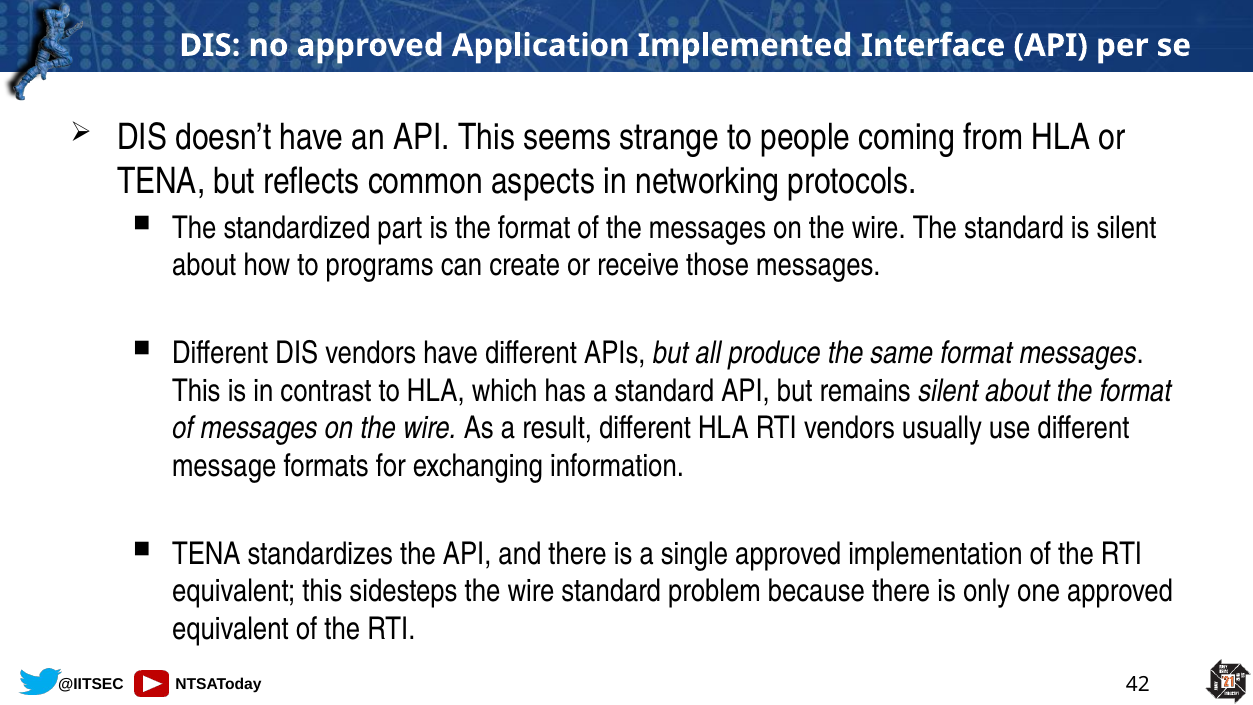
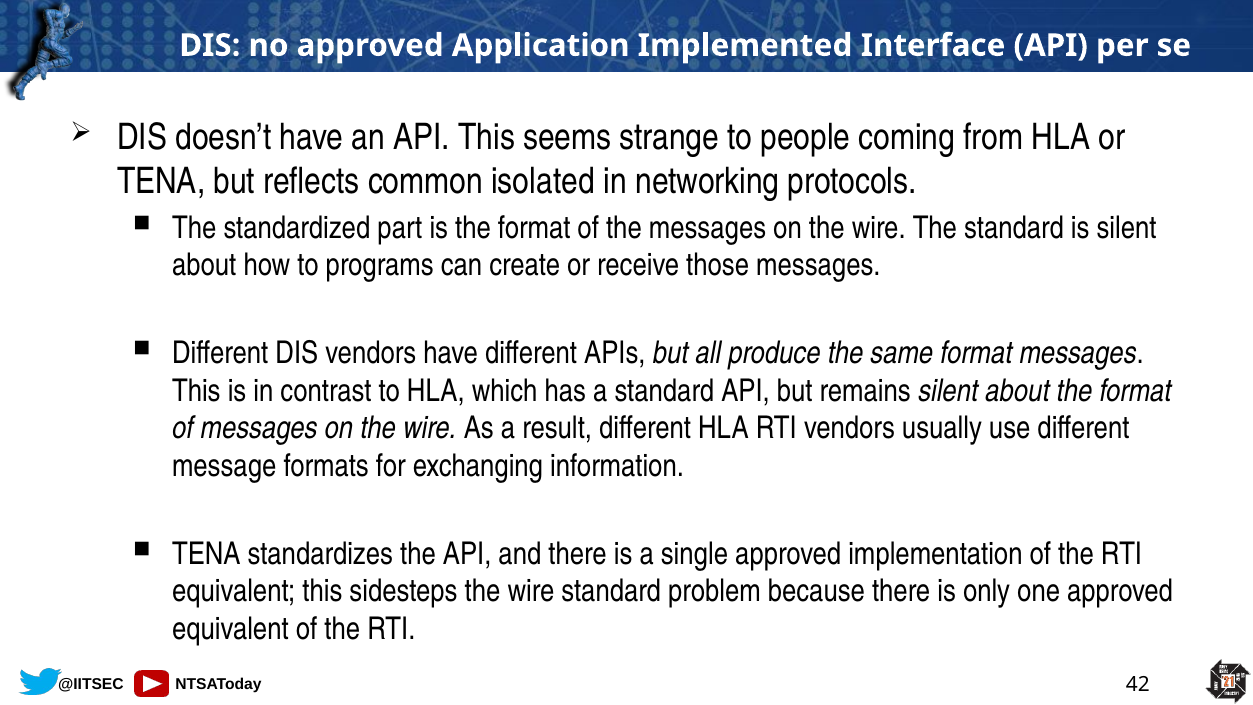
aspects: aspects -> isolated
